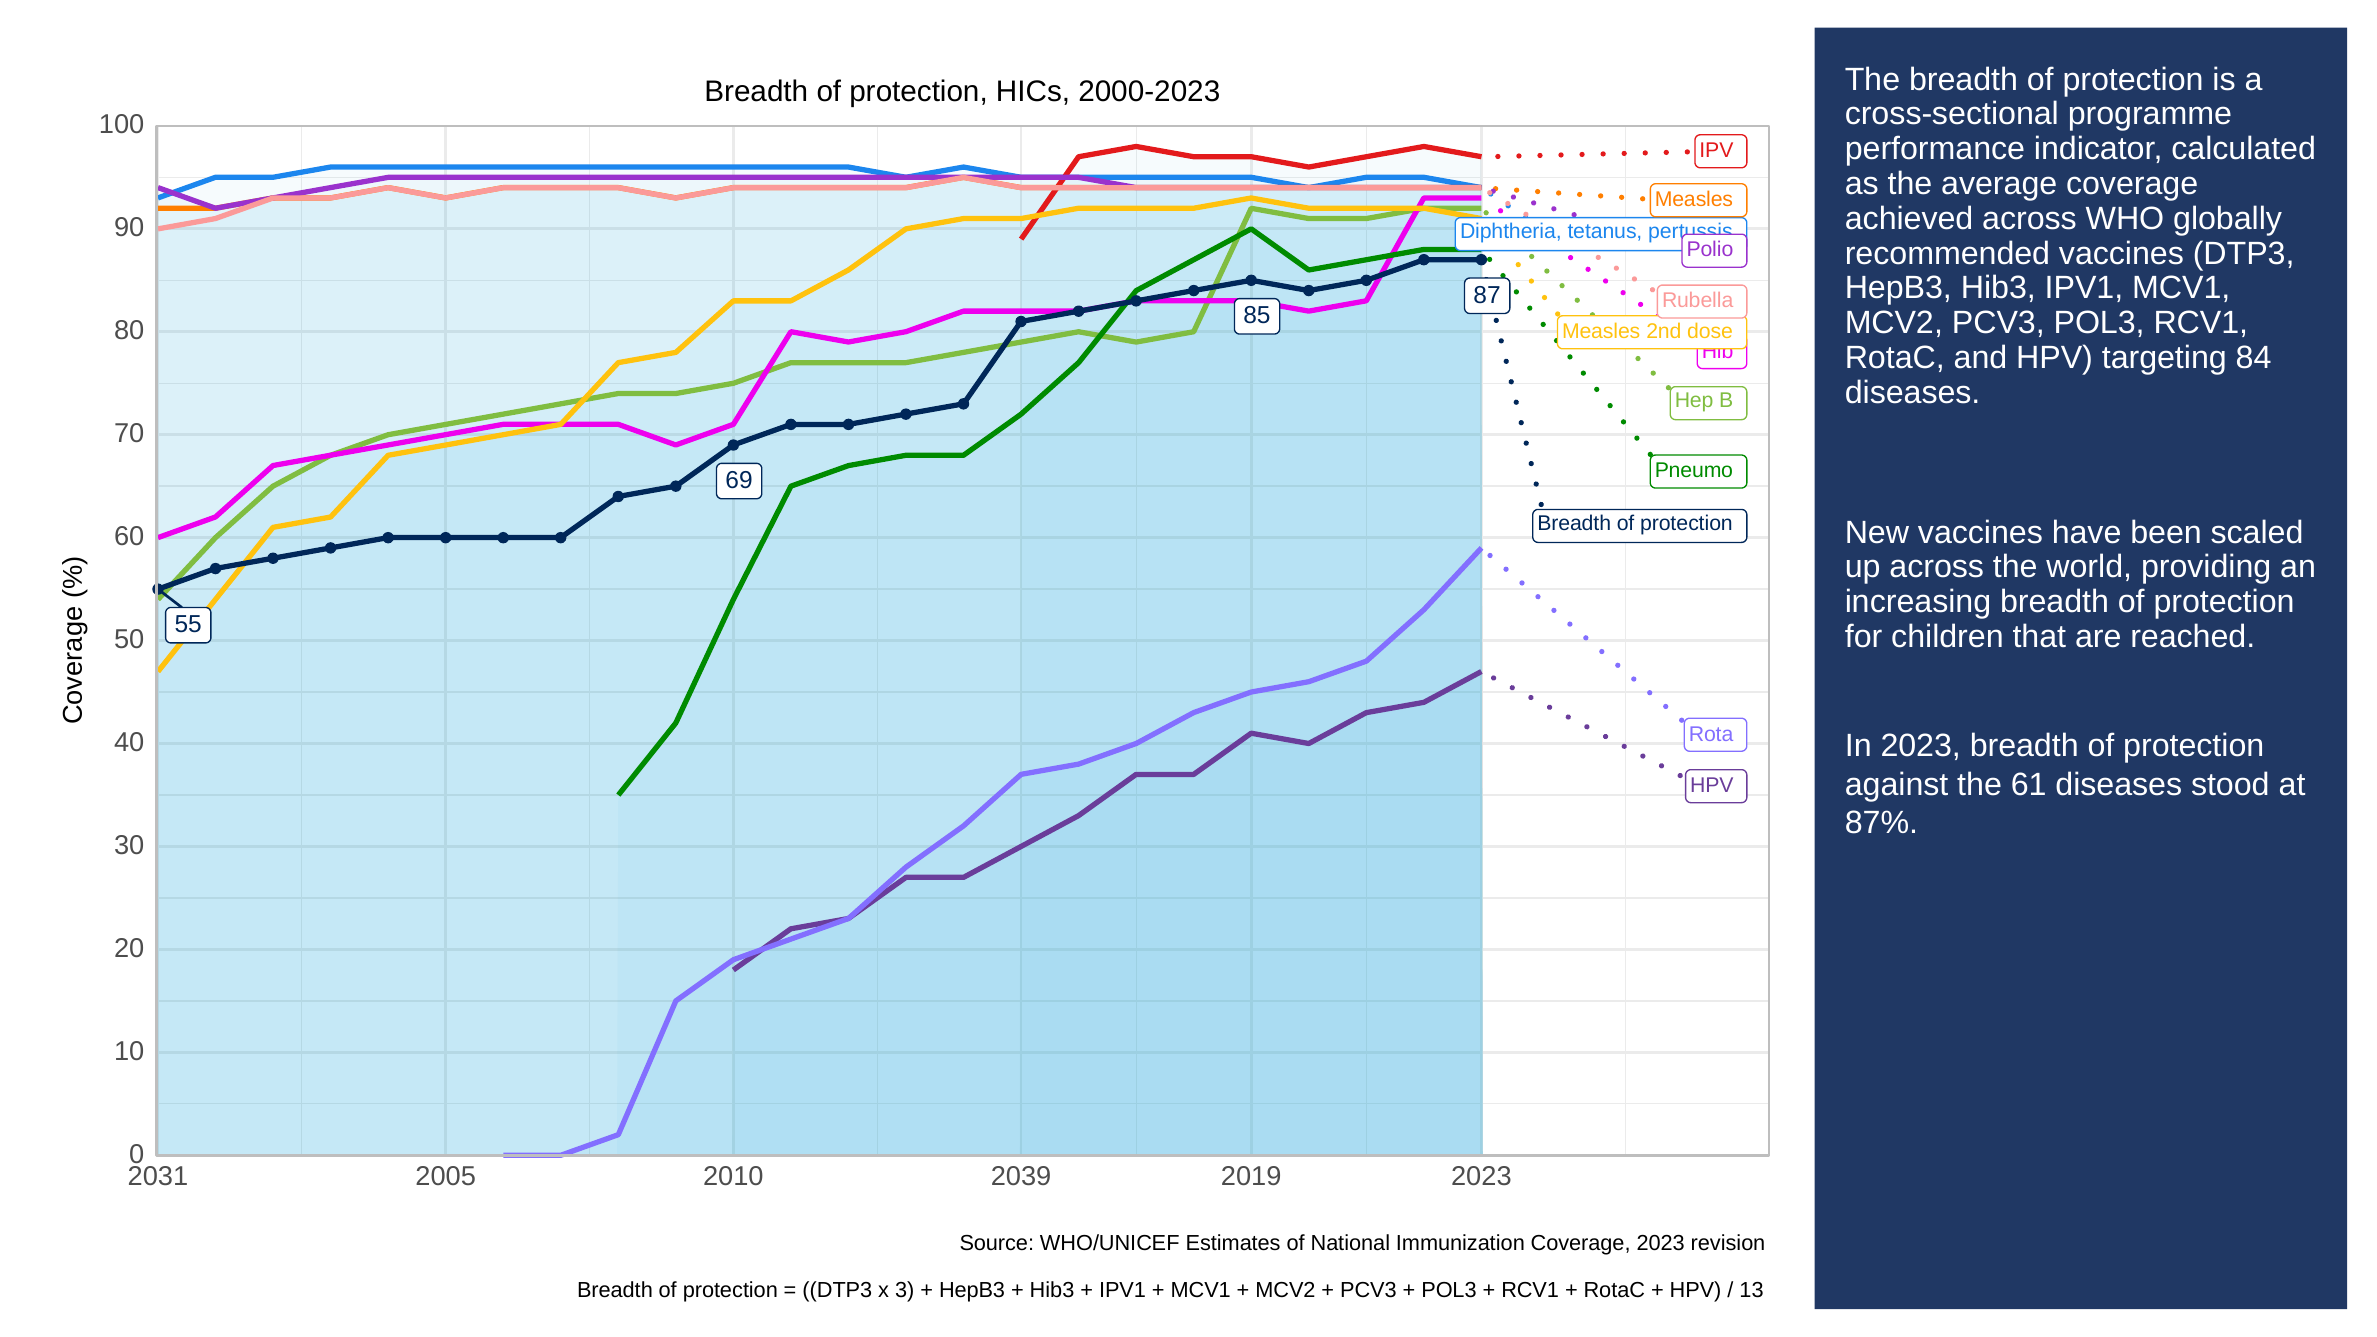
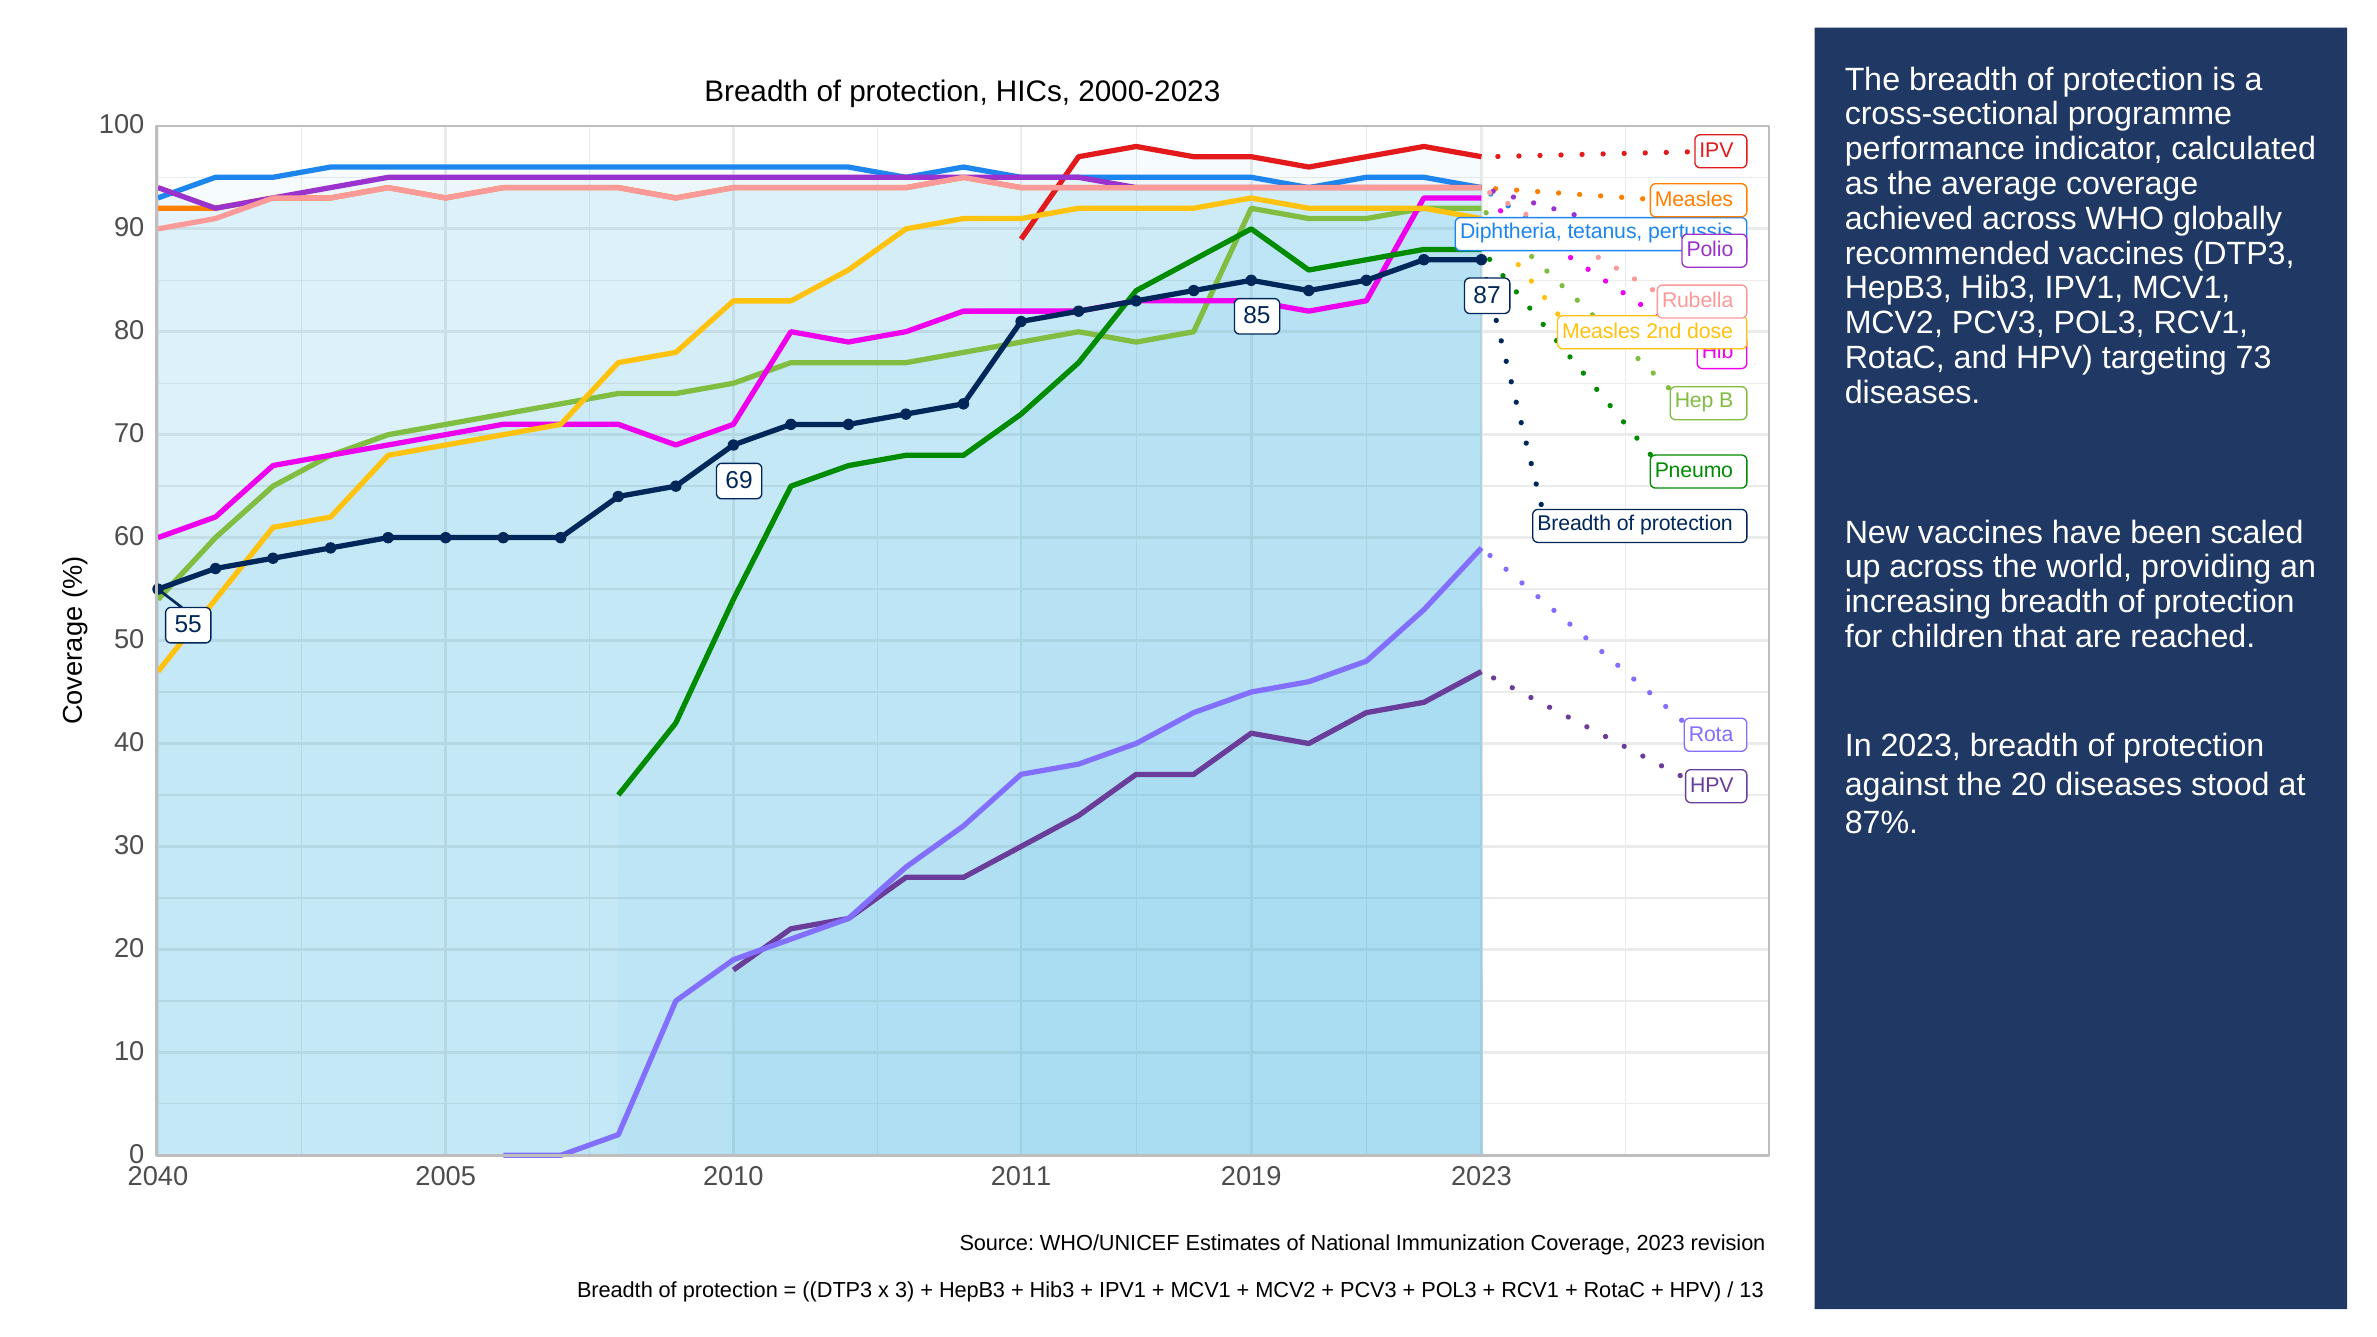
84: 84 -> 73
the 61: 61 -> 20
2031: 2031 -> 2040
2039: 2039 -> 2011
